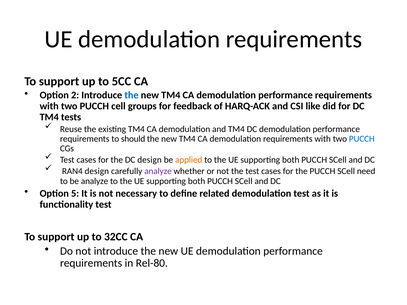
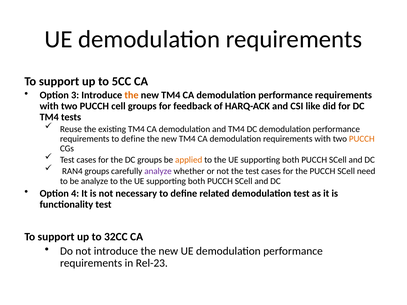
2: 2 -> 3
the at (132, 95) colour: blue -> orange
requirements to should: should -> define
PUCCH at (362, 139) colour: blue -> orange
DC design: design -> groups
RAN4 design: design -> groups
5: 5 -> 4
Rel-80: Rel-80 -> Rel-23
